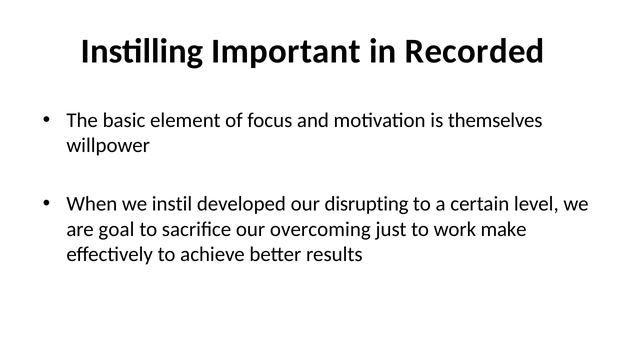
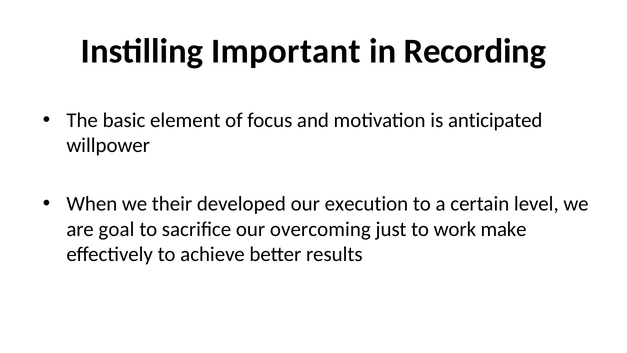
Recorded: Recorded -> Recording
themselves: themselves -> anticipated
instil: instil -> their
disrupting: disrupting -> execution
